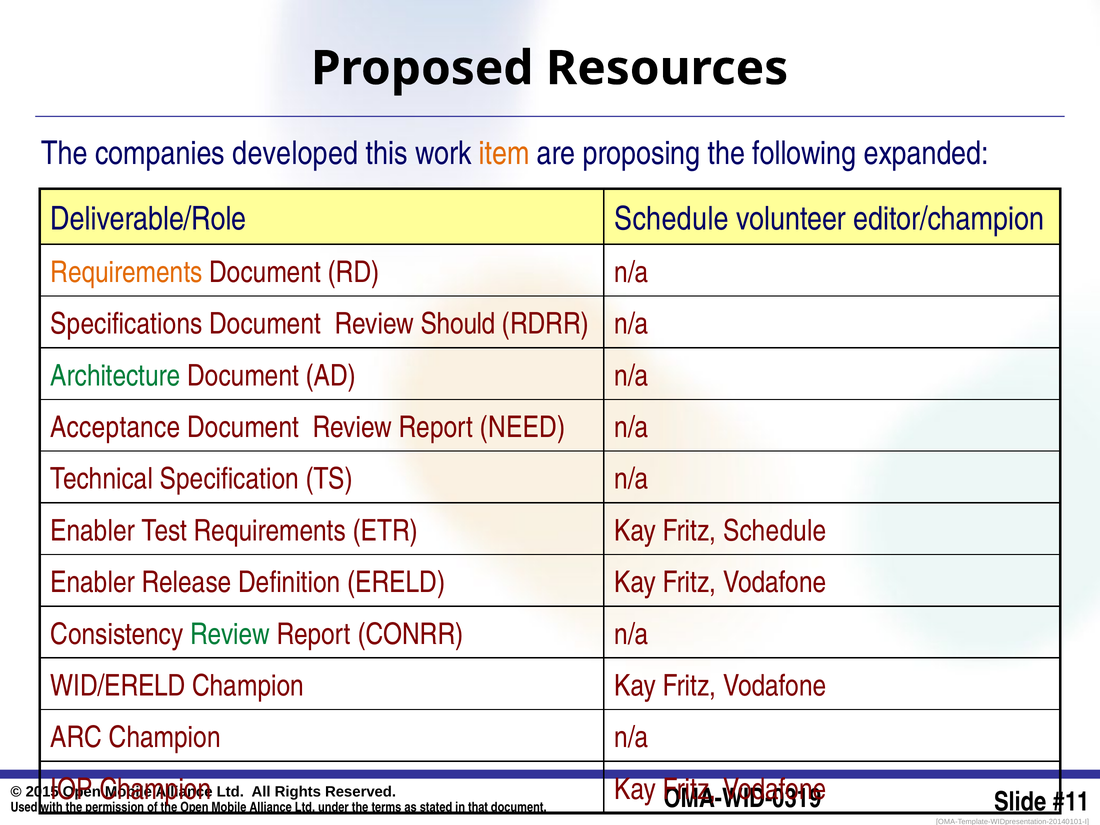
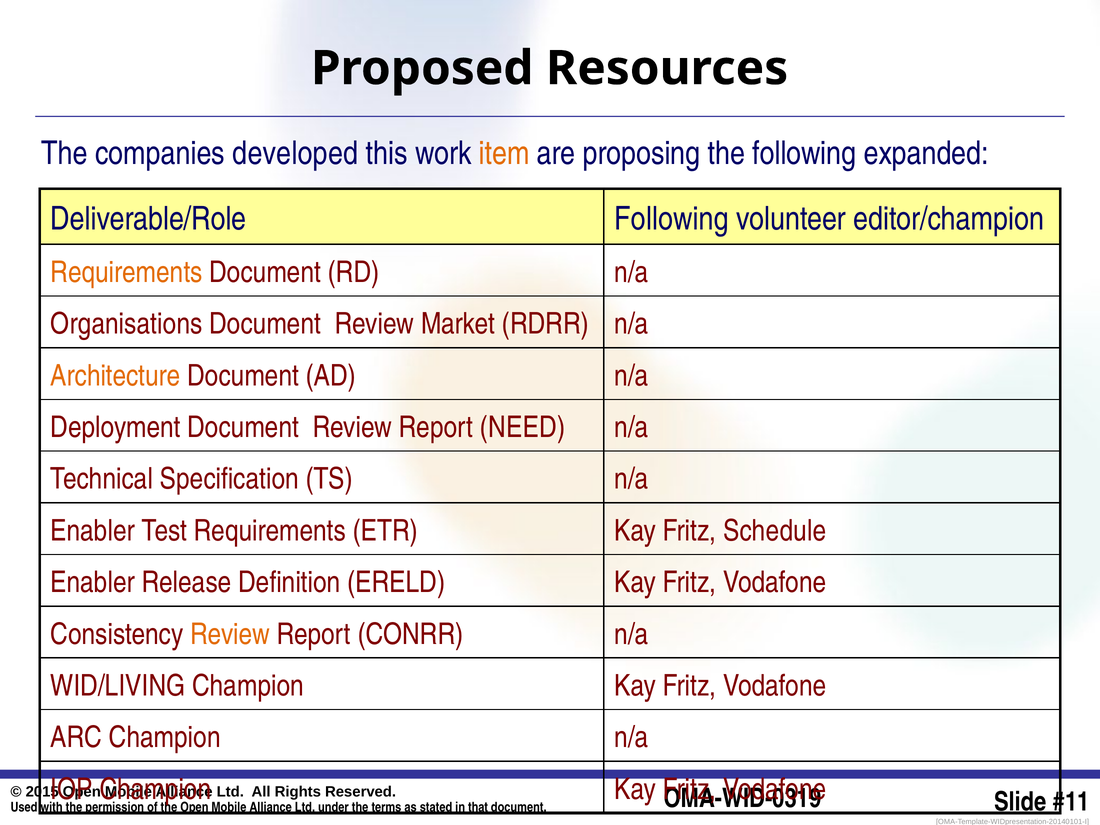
Deliverable/Role Schedule: Schedule -> Following
Specifications: Specifications -> Organisations
Should: Should -> Market
Architecture colour: green -> orange
Acceptance: Acceptance -> Deployment
Review at (230, 634) colour: green -> orange
WID/ERELD: WID/ERELD -> WID/LIVING
